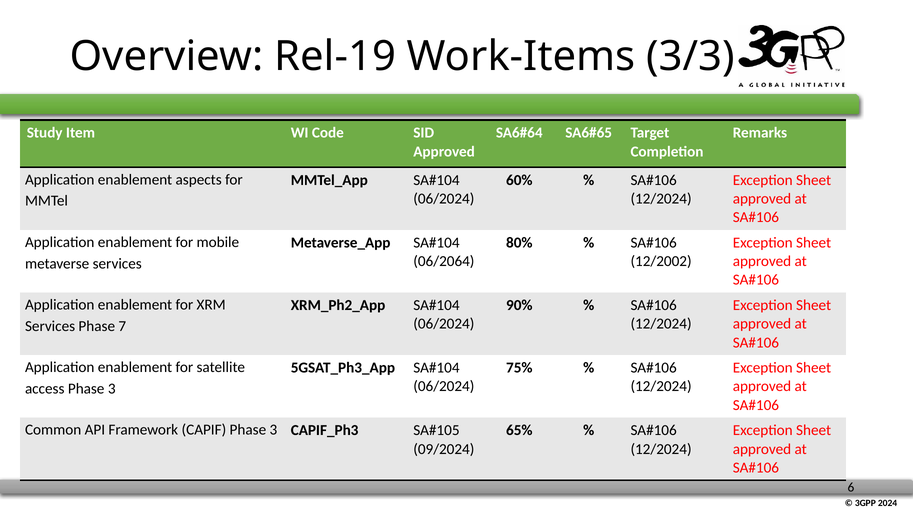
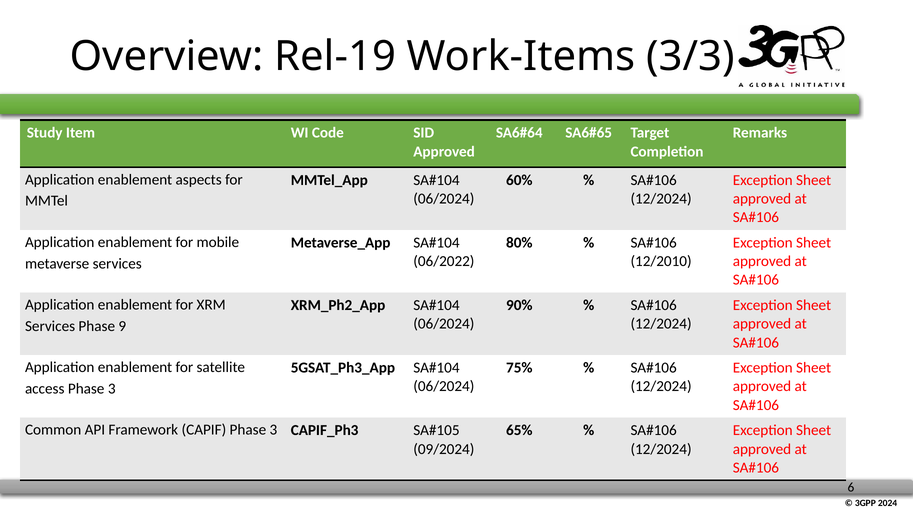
06/2064: 06/2064 -> 06/2022
12/2002: 12/2002 -> 12/2010
7: 7 -> 9
